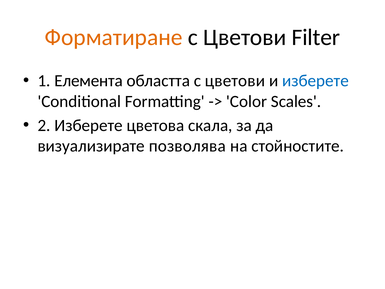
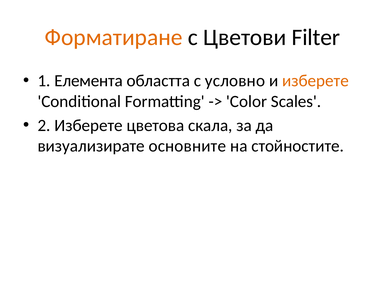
областта с цветови: цветови -> условно
изберете at (315, 81) colour: blue -> orange
позволява: позволява -> основните
